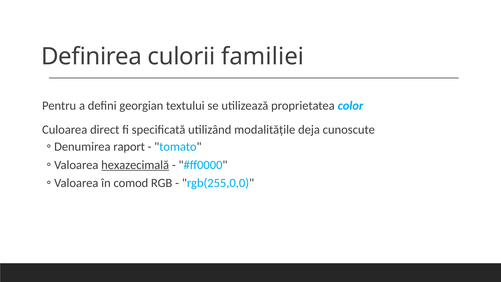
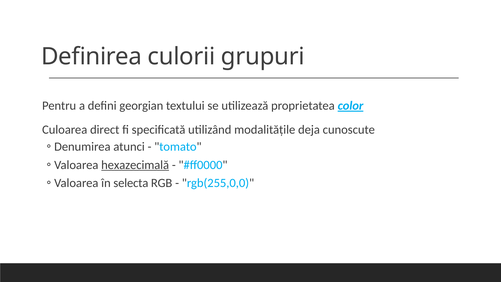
familiei: familiei -> grupuri
color underline: none -> present
raport: raport -> atunci
comod: comod -> selecta
